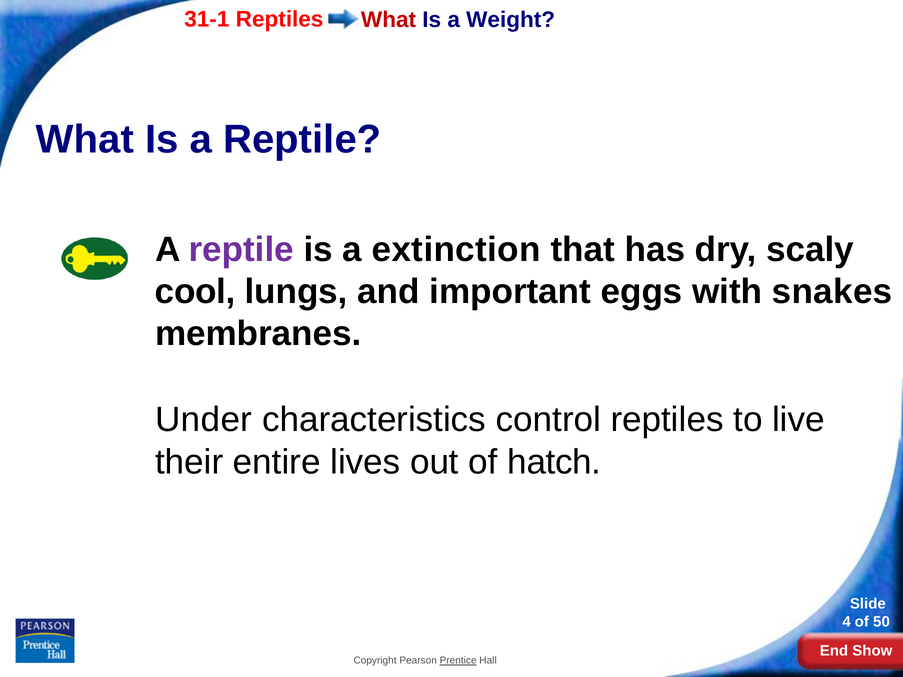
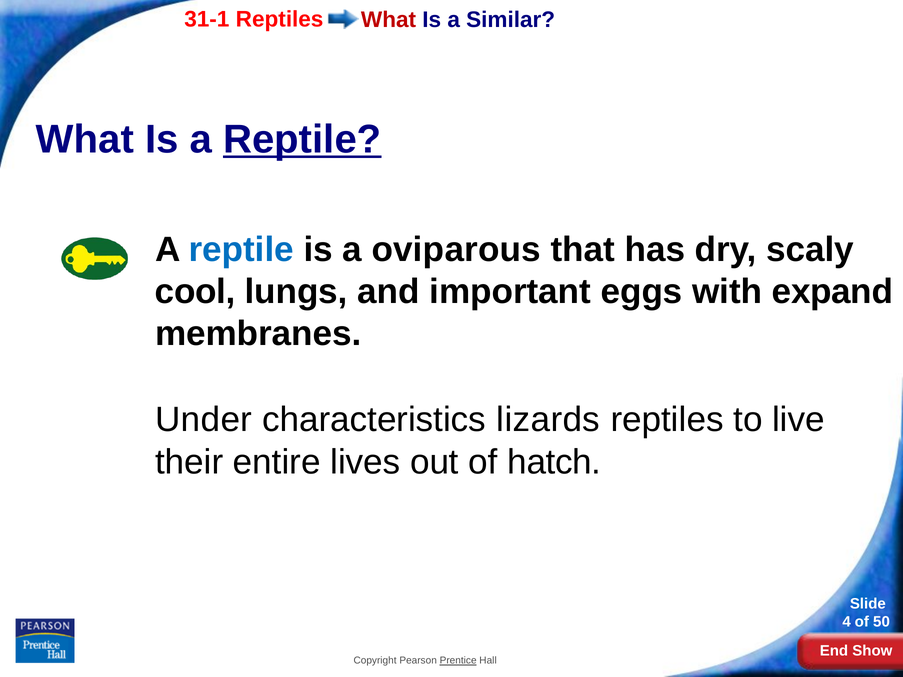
Weight: Weight -> Similar
Reptile at (302, 140) underline: none -> present
reptile at (241, 250) colour: purple -> blue
extinction: extinction -> oviparous
snakes: snakes -> expand
control: control -> lizards
